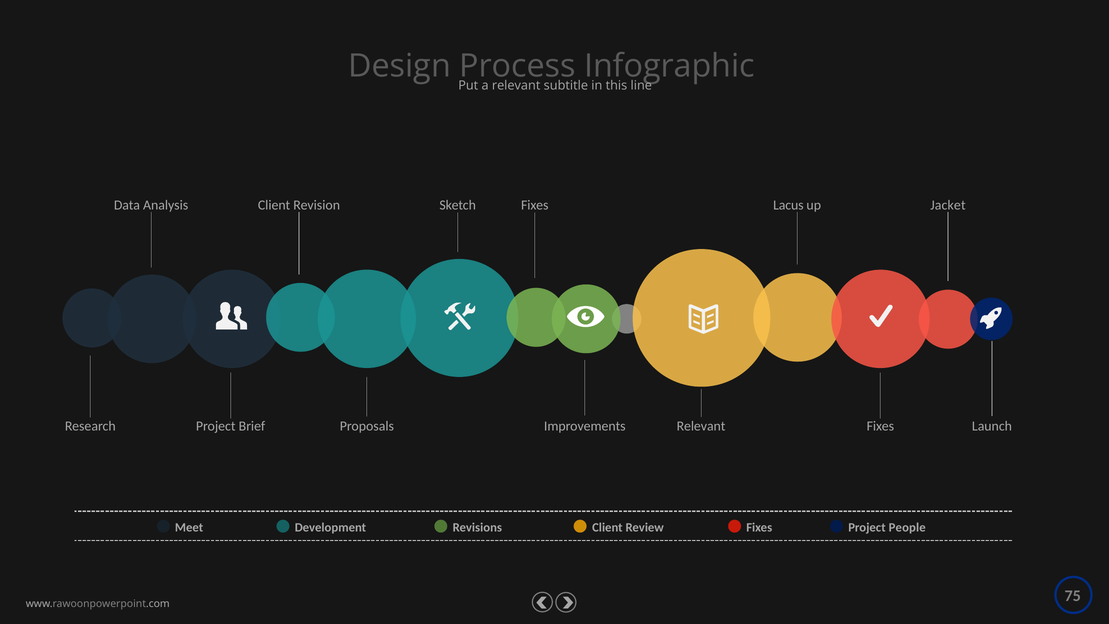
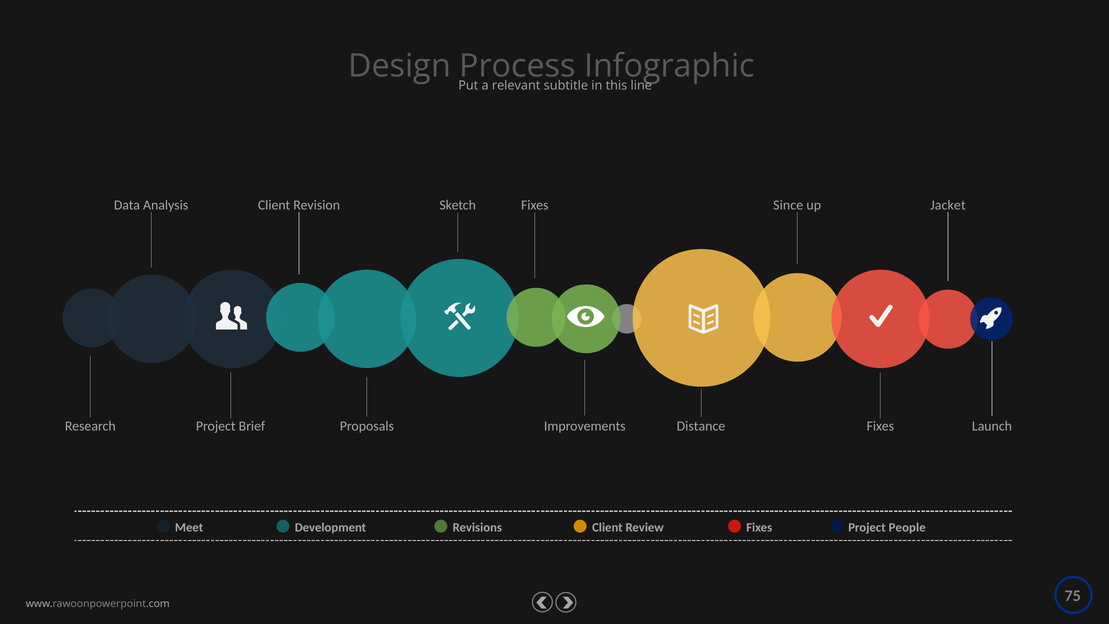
Lacus: Lacus -> Since
Improvements Relevant: Relevant -> Distance
